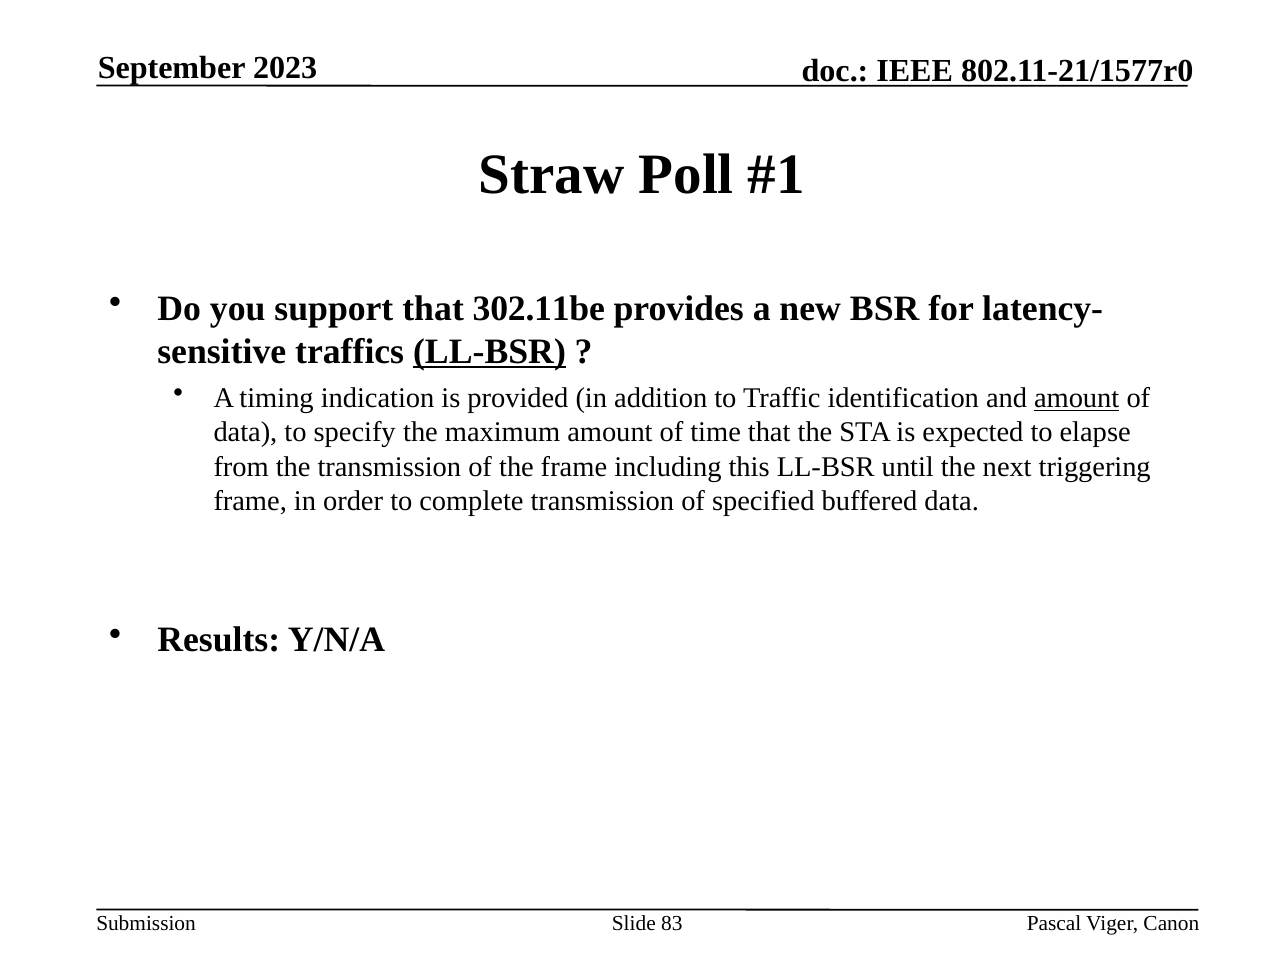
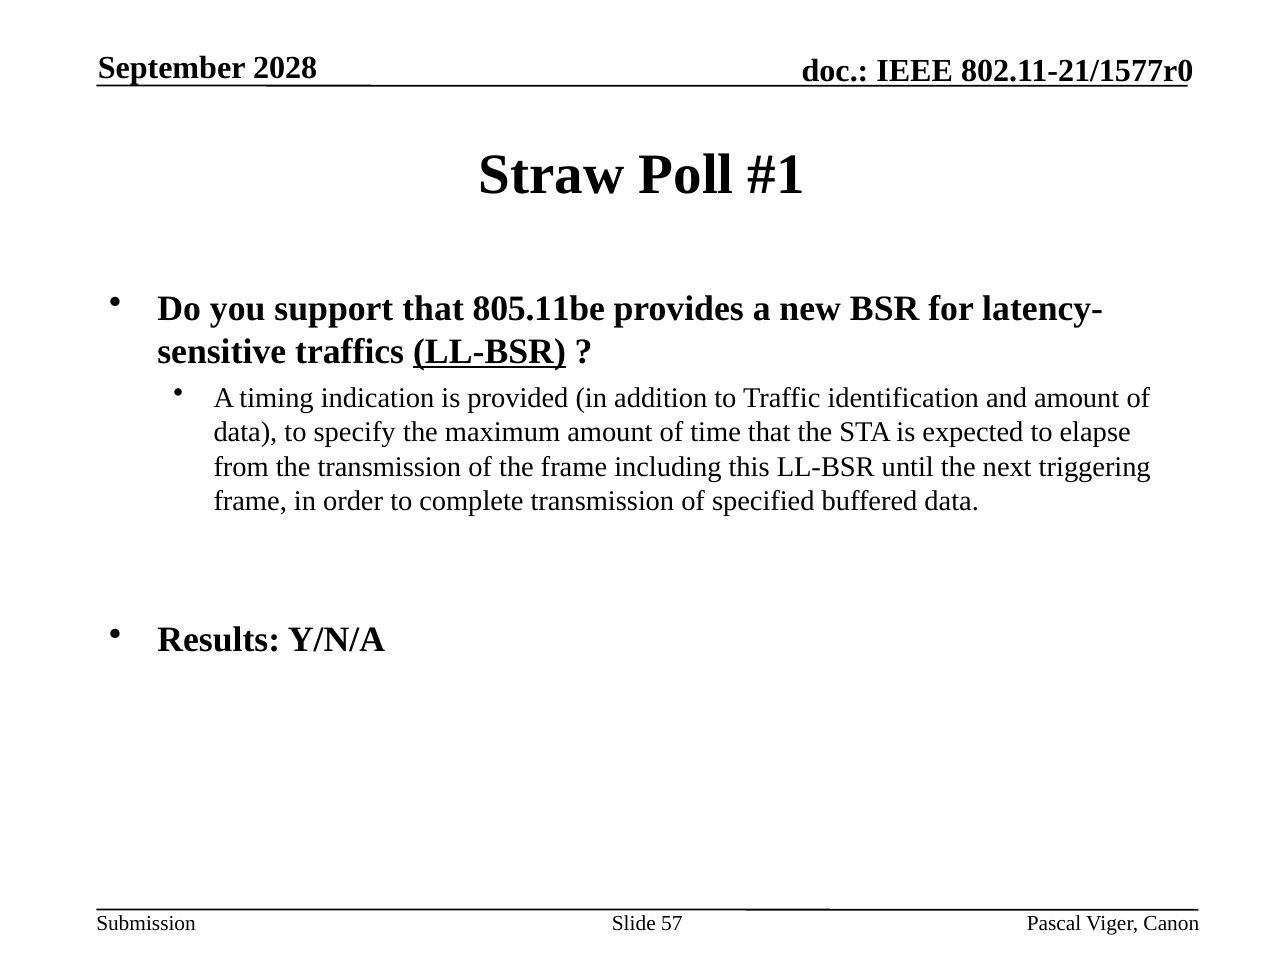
2023: 2023 -> 2028
302.11be: 302.11be -> 805.11be
amount at (1077, 398) underline: present -> none
83: 83 -> 57
